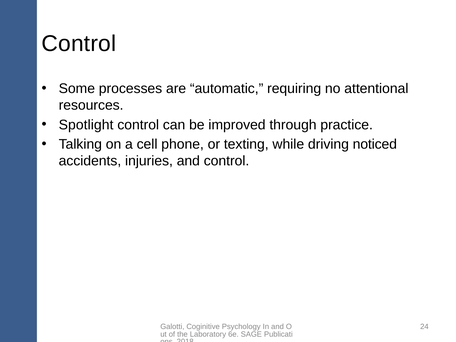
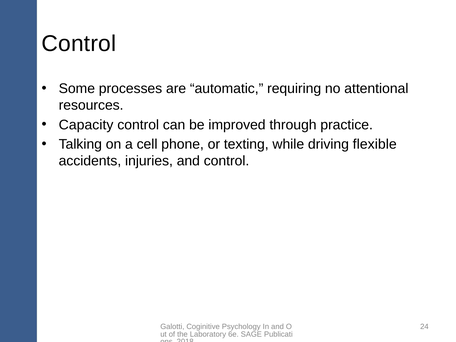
Spotlight: Spotlight -> Capacity
noticed: noticed -> flexible
